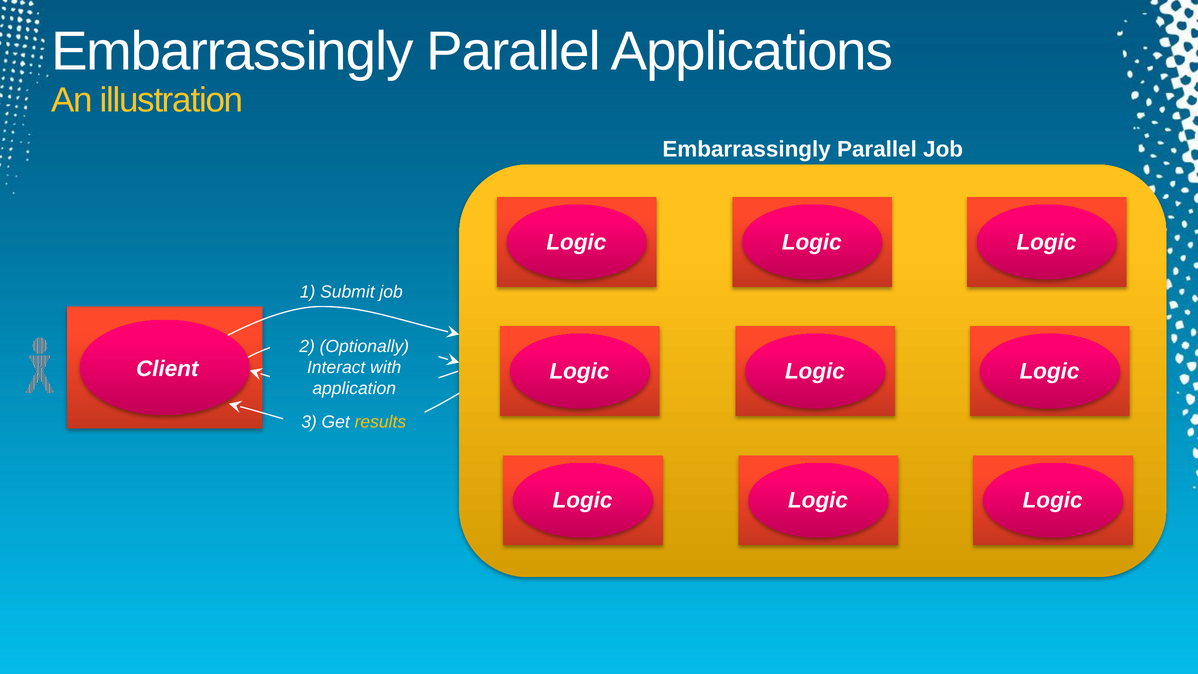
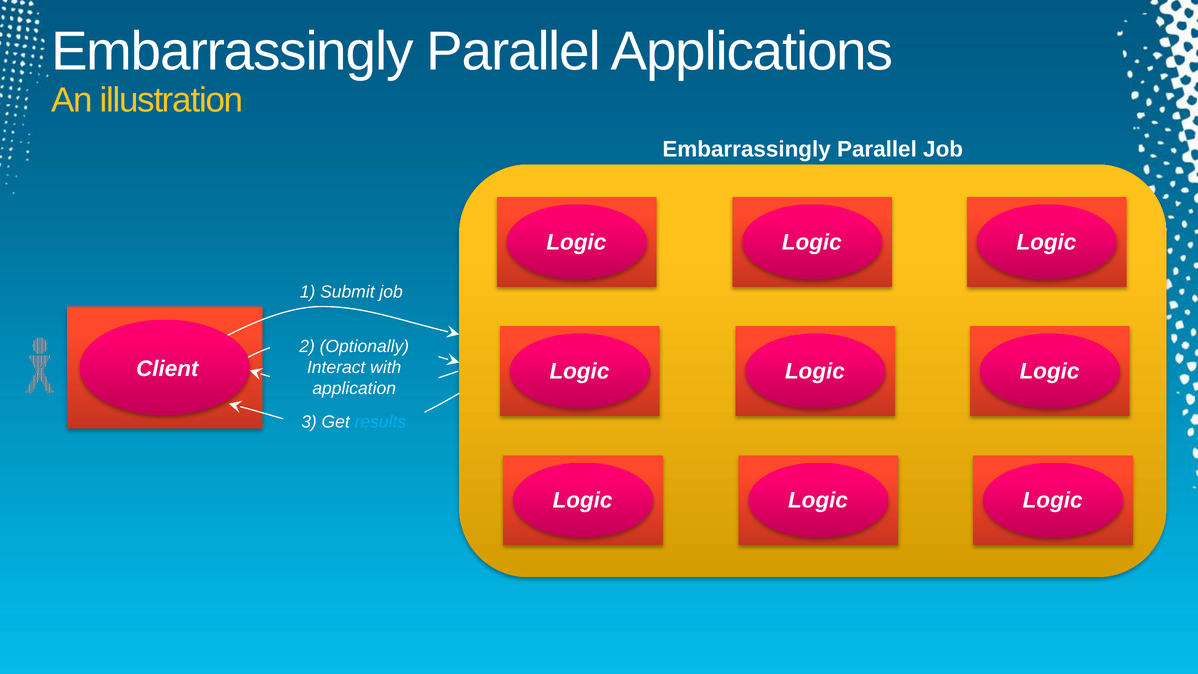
results colour: yellow -> light blue
